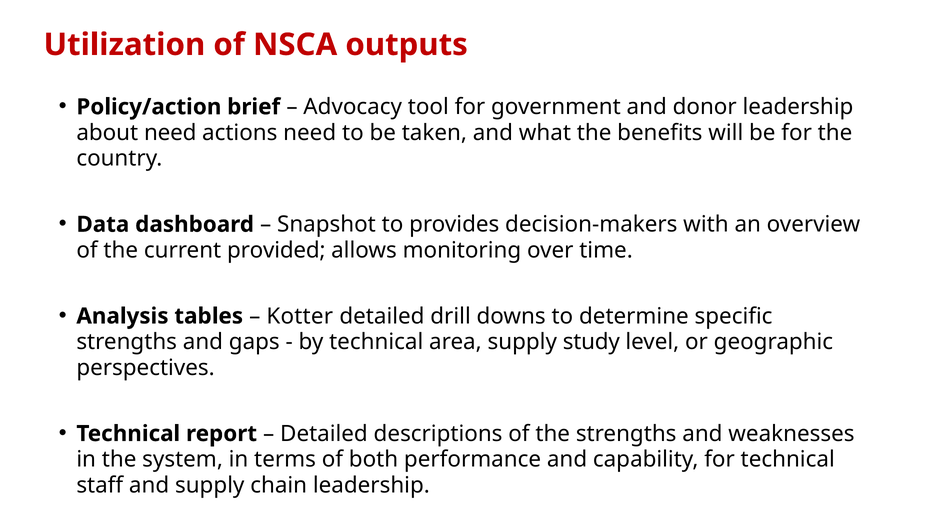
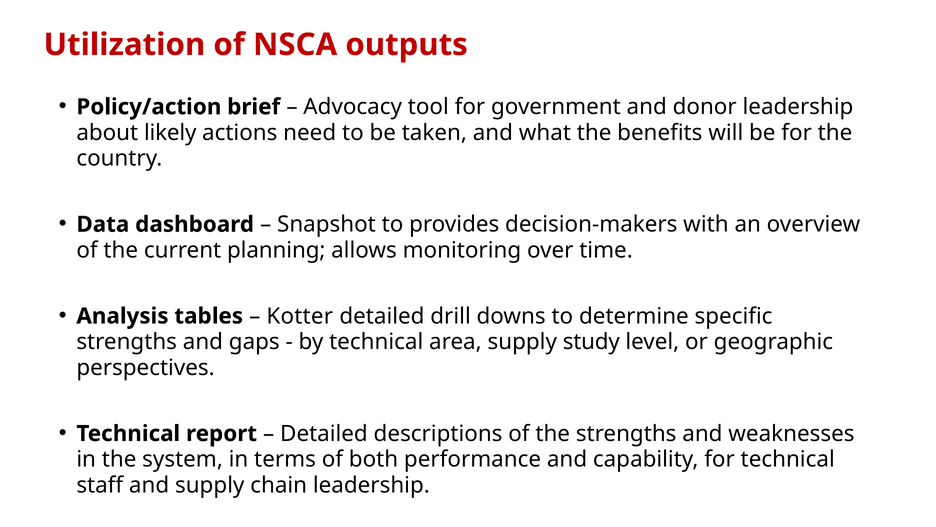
about need: need -> likely
provided: provided -> planning
